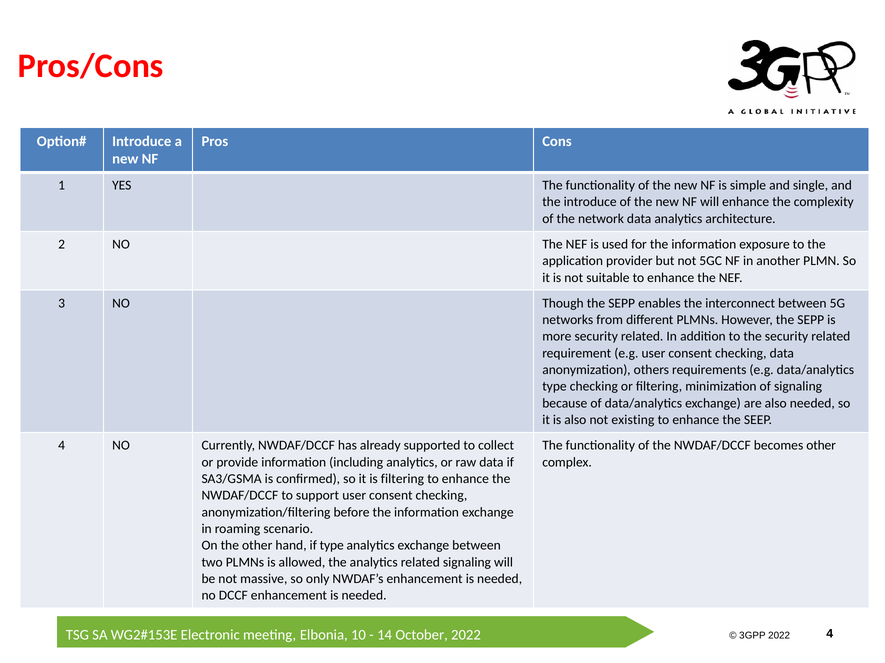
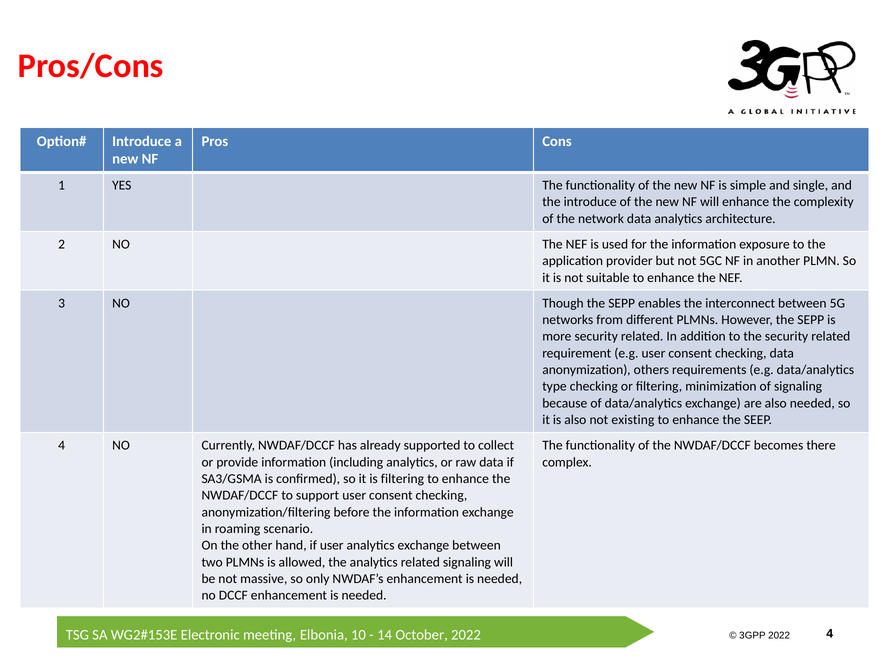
becomes other: other -> there
if type: type -> user
